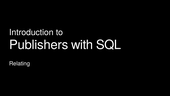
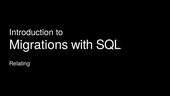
Publishers: Publishers -> Migrations
